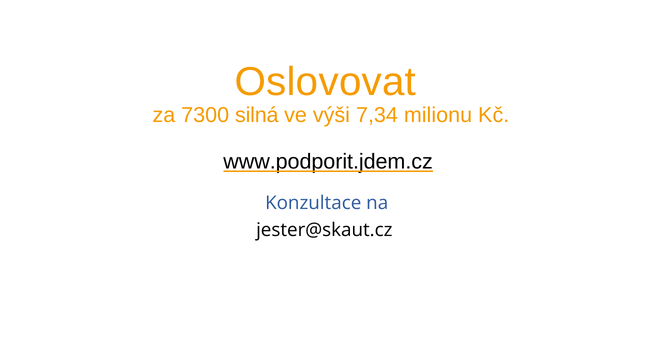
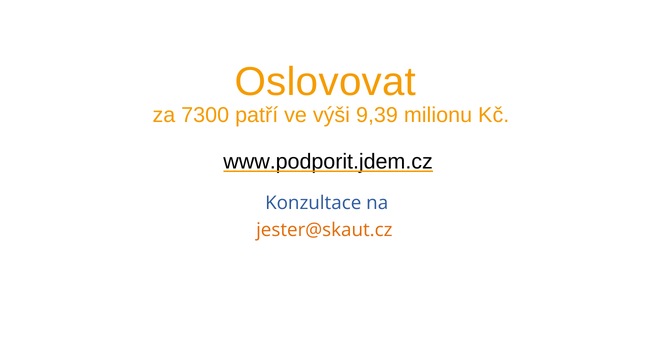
silná: silná -> patří
7,34: 7,34 -> 9,39
jester@skaut.cz colour: black -> orange
